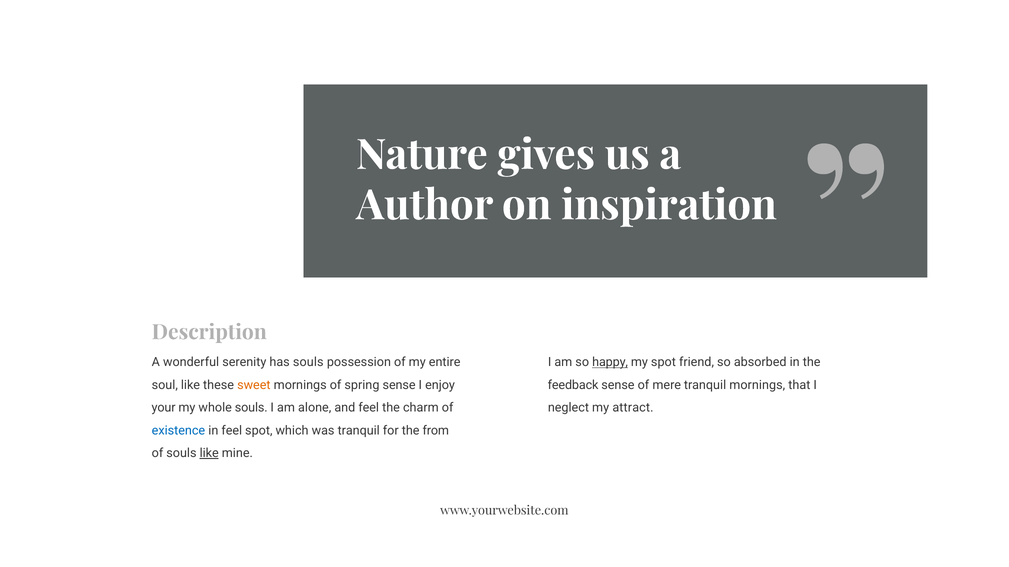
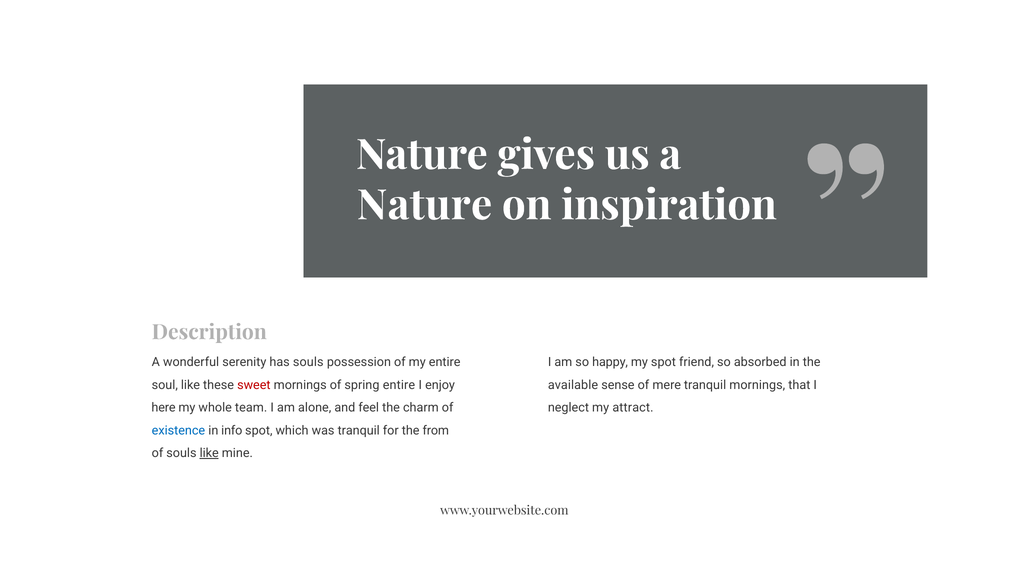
Author at (425, 206): Author -> Nature
happy underline: present -> none
sweet colour: orange -> red
spring sense: sense -> entire
feedback: feedback -> available
your: your -> here
whole souls: souls -> team
in feel: feel -> info
